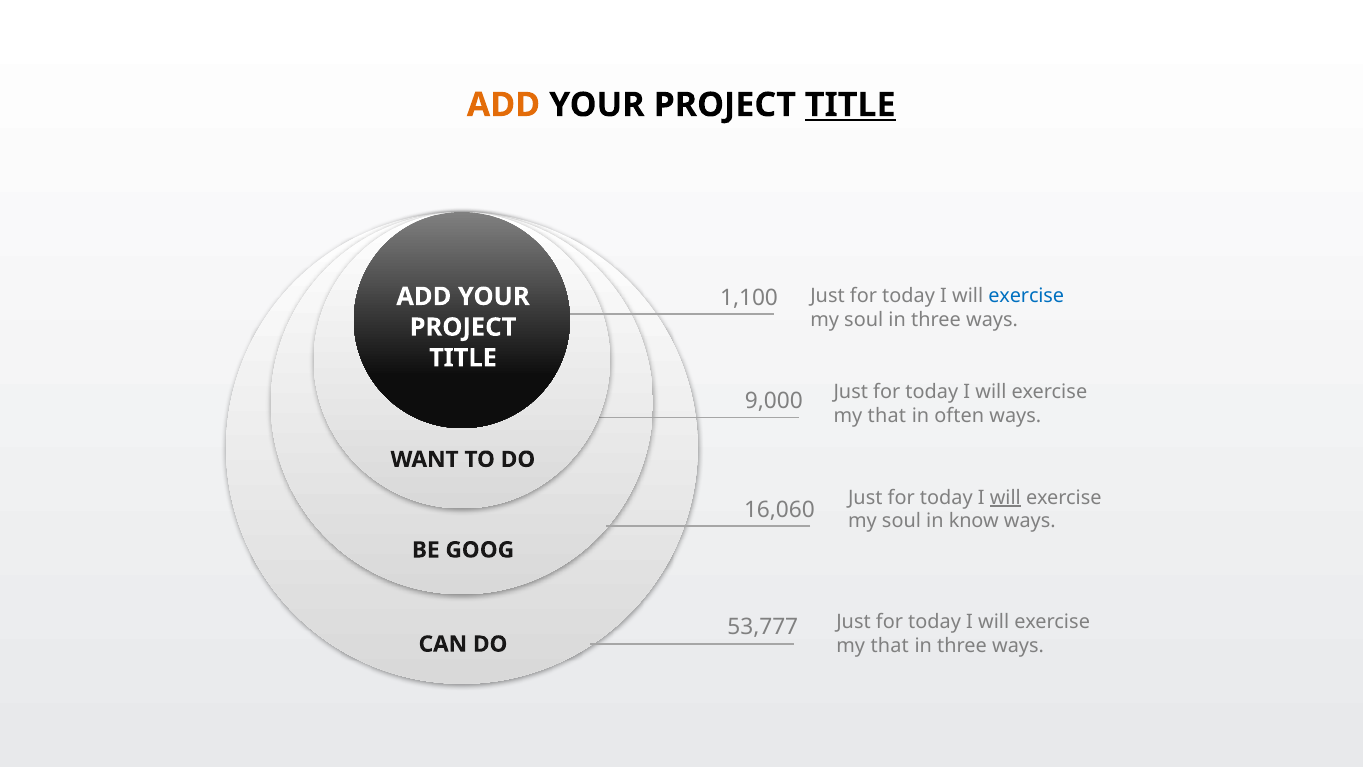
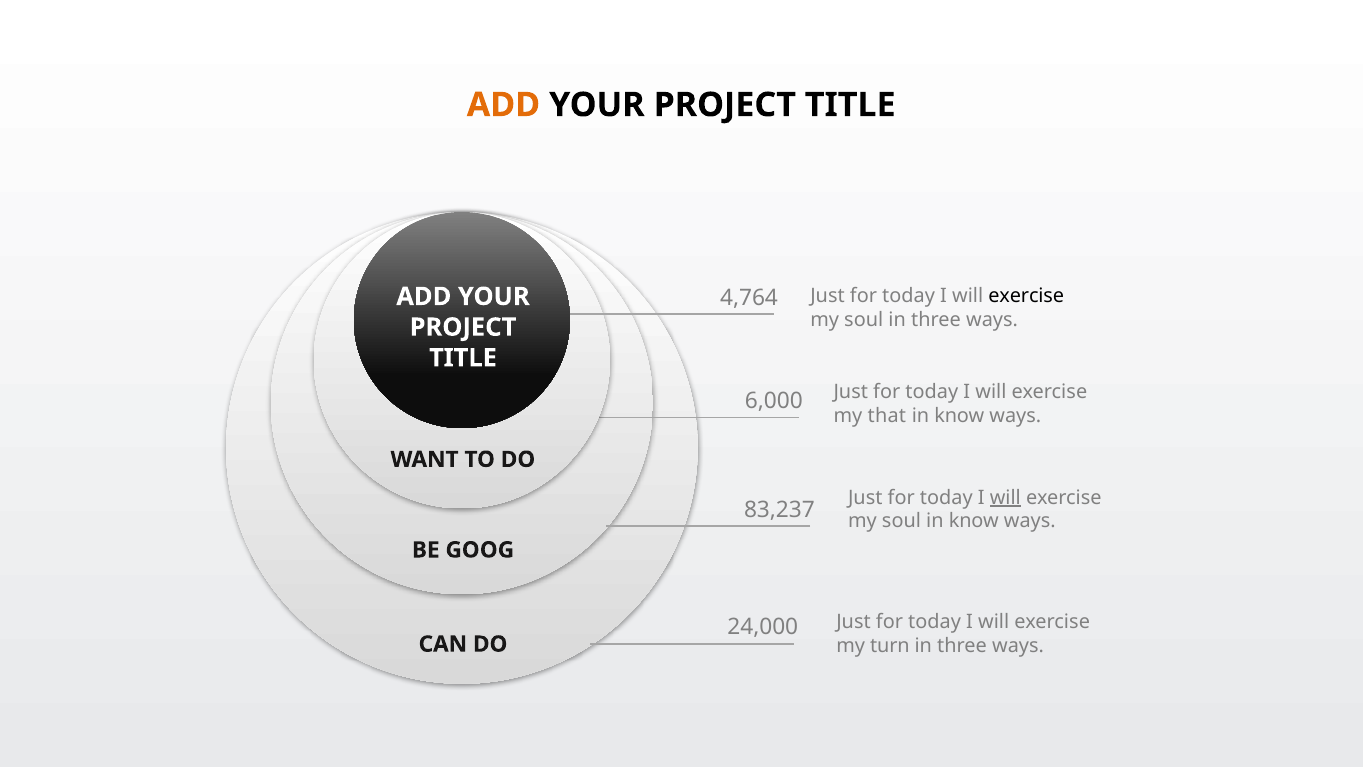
TITLE at (850, 105) underline: present -> none
1,100: 1,100 -> 4,764
exercise at (1026, 296) colour: blue -> black
9,000: 9,000 -> 6,000
often at (959, 416): often -> know
16,060: 16,060 -> 83,237
53,777: 53,777 -> 24,000
that at (890, 645): that -> turn
